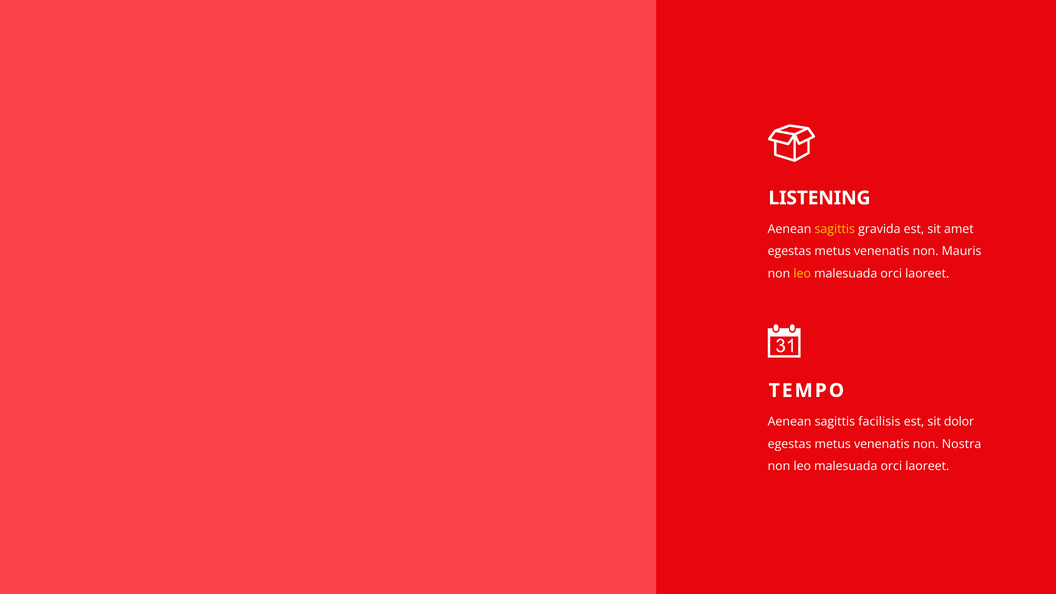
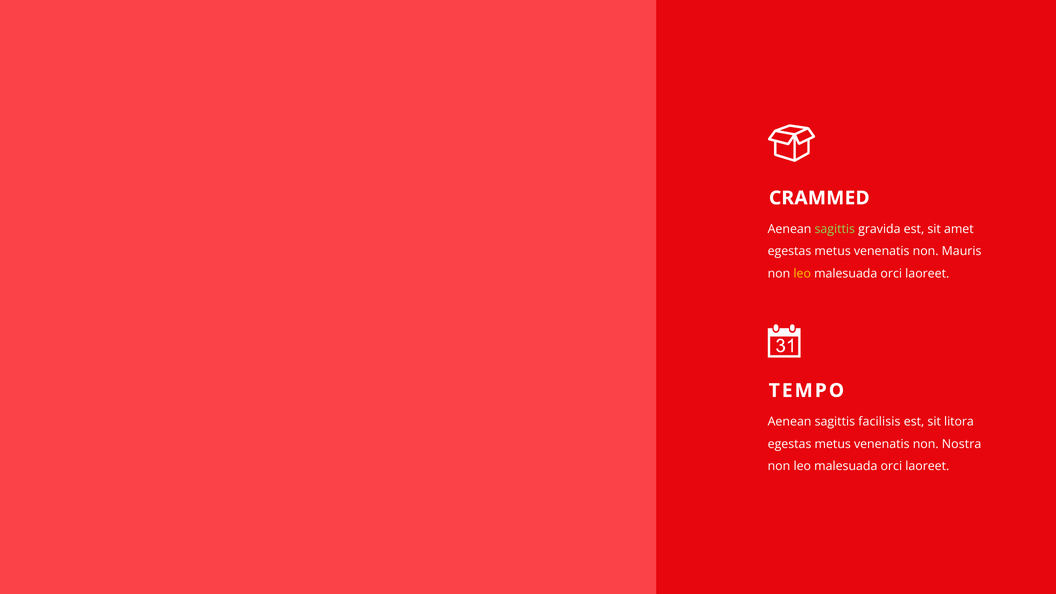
LISTENING: LISTENING -> CRAMMED
sagittis at (835, 229) colour: yellow -> light green
dolor: dolor -> litora
